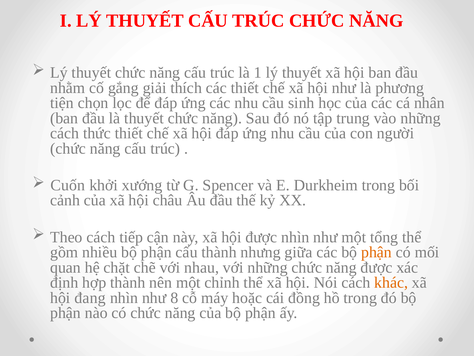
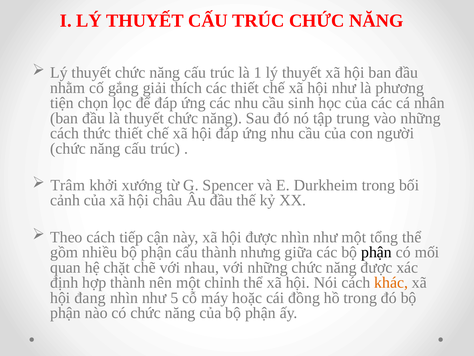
Cuốn: Cuốn -> Trâm
phận at (377, 252) colour: orange -> black
8: 8 -> 5
